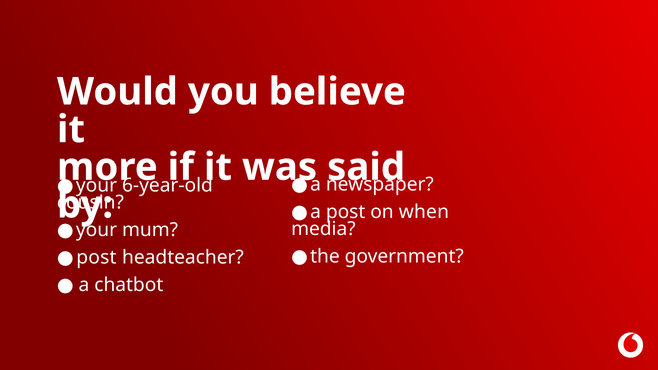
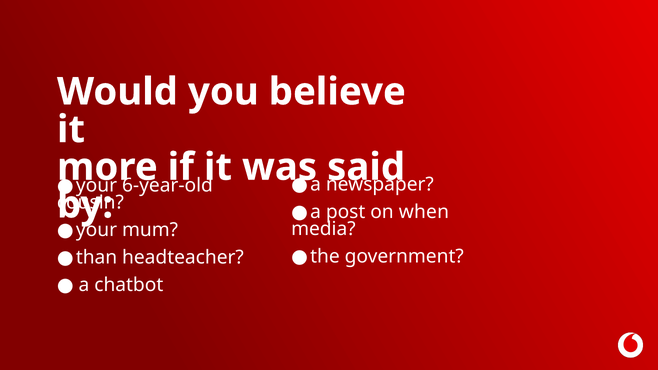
post at (96, 257): post -> than
